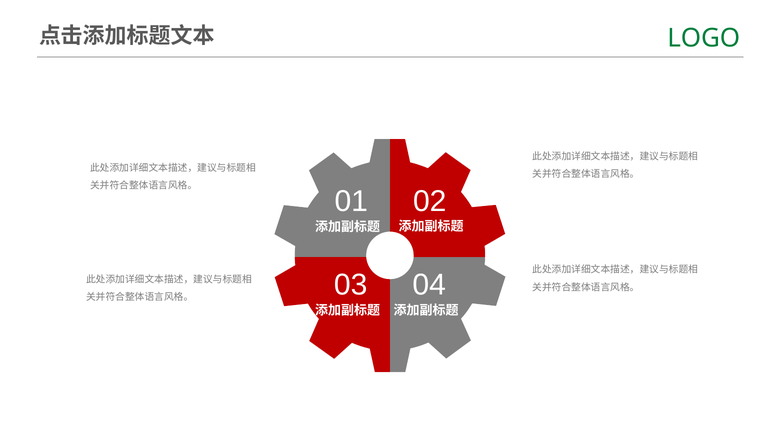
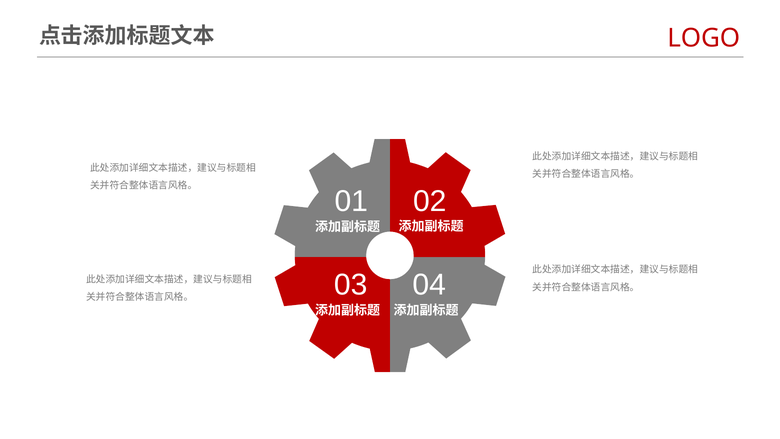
LOGO colour: green -> red
